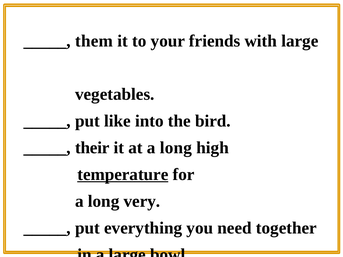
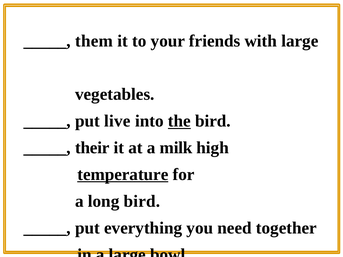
like: like -> live
the underline: none -> present
at a long: long -> milk
long very: very -> bird
